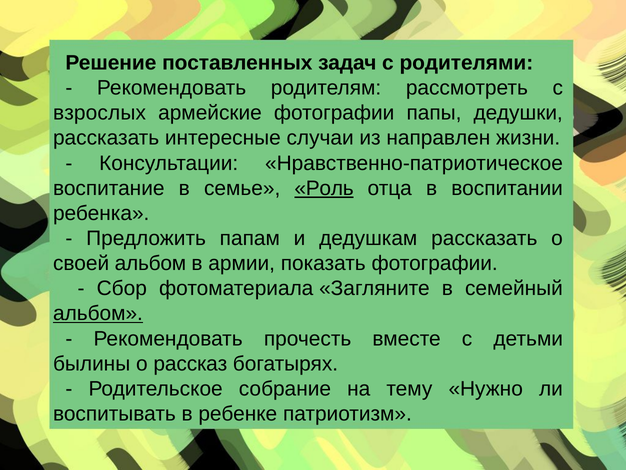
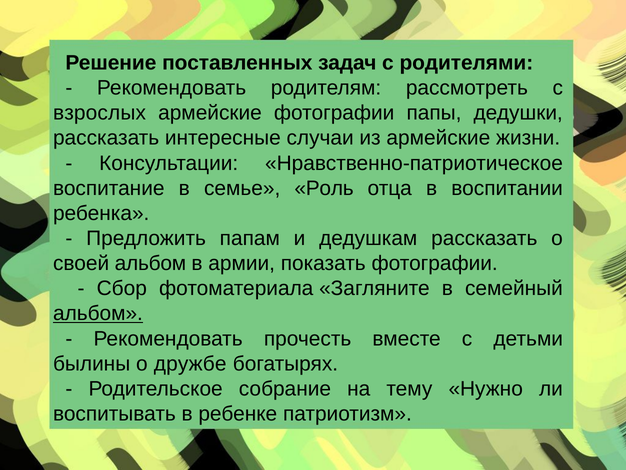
из направлен: направлен -> армейские
Роль underline: present -> none
рассказ: рассказ -> дружбе
